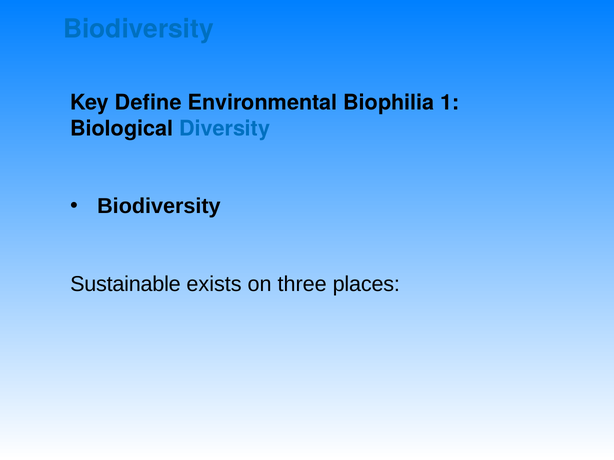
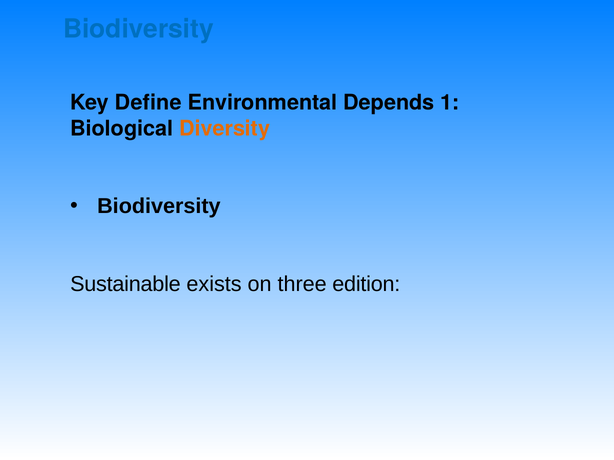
Biophilia: Biophilia -> Depends
Diversity colour: blue -> orange
places: places -> edition
